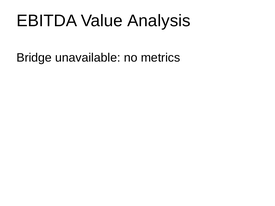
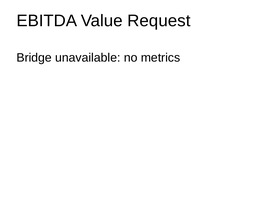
Analysis: Analysis -> Request
